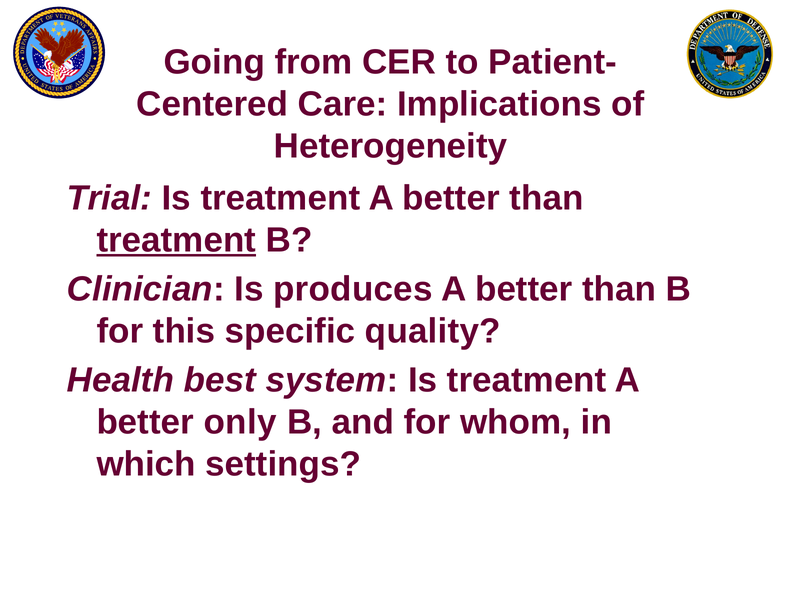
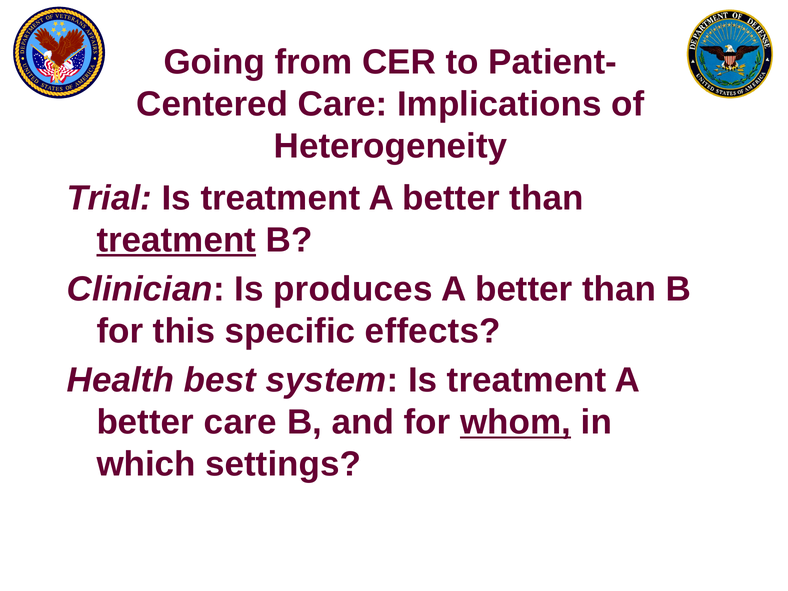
quality: quality -> effects
better only: only -> care
whom underline: none -> present
